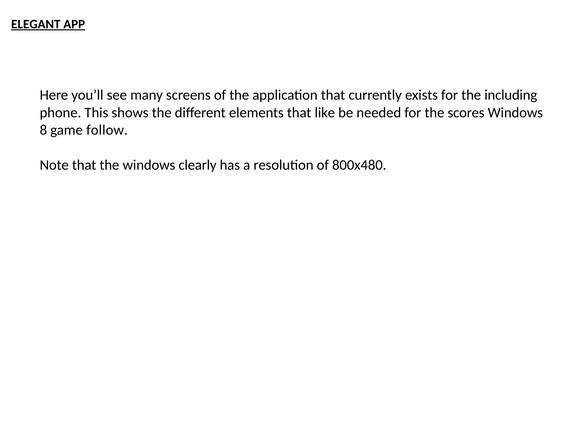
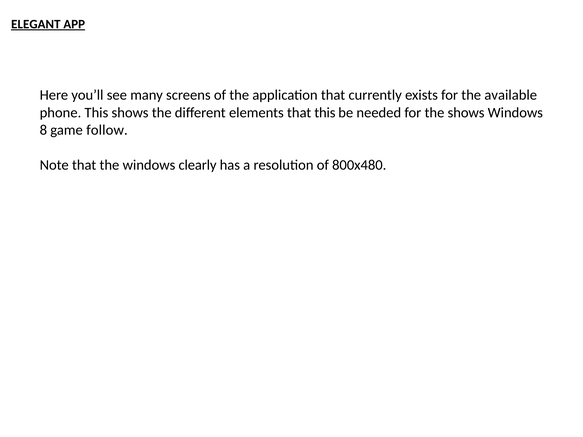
including: including -> available
that like: like -> this
the scores: scores -> shows
